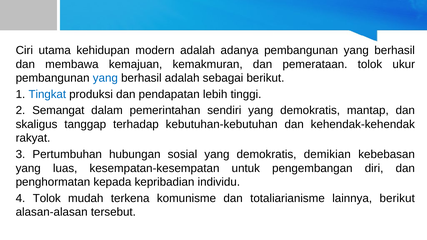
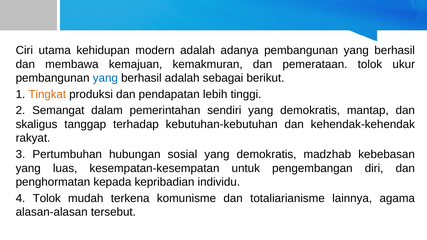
Tingkat colour: blue -> orange
demikian: demikian -> madzhab
lainnya berikut: berikut -> agama
